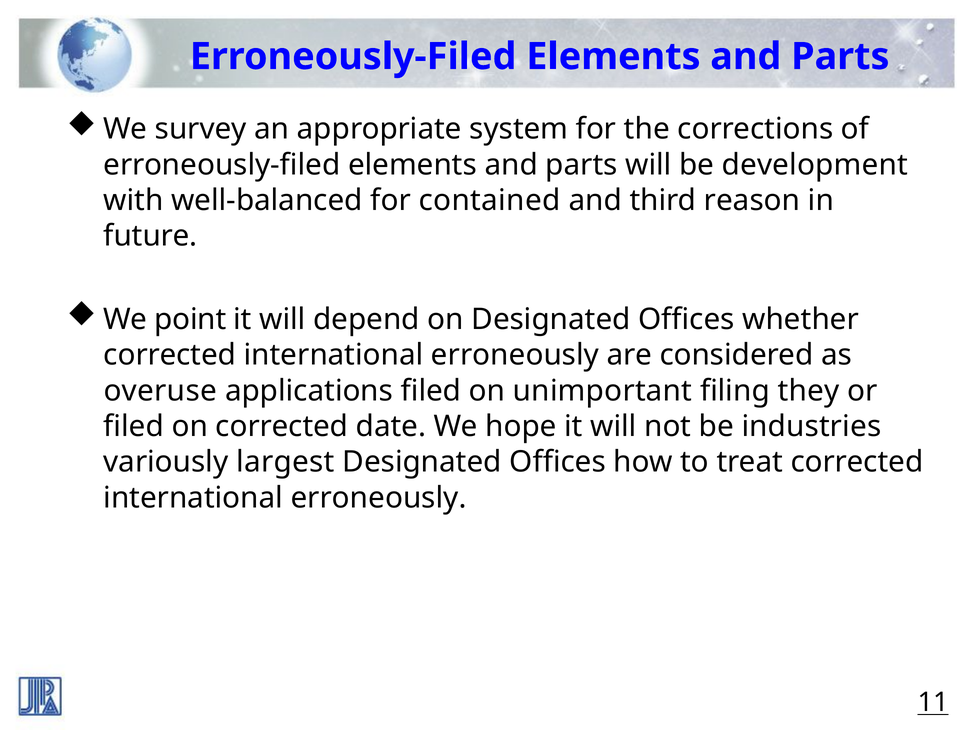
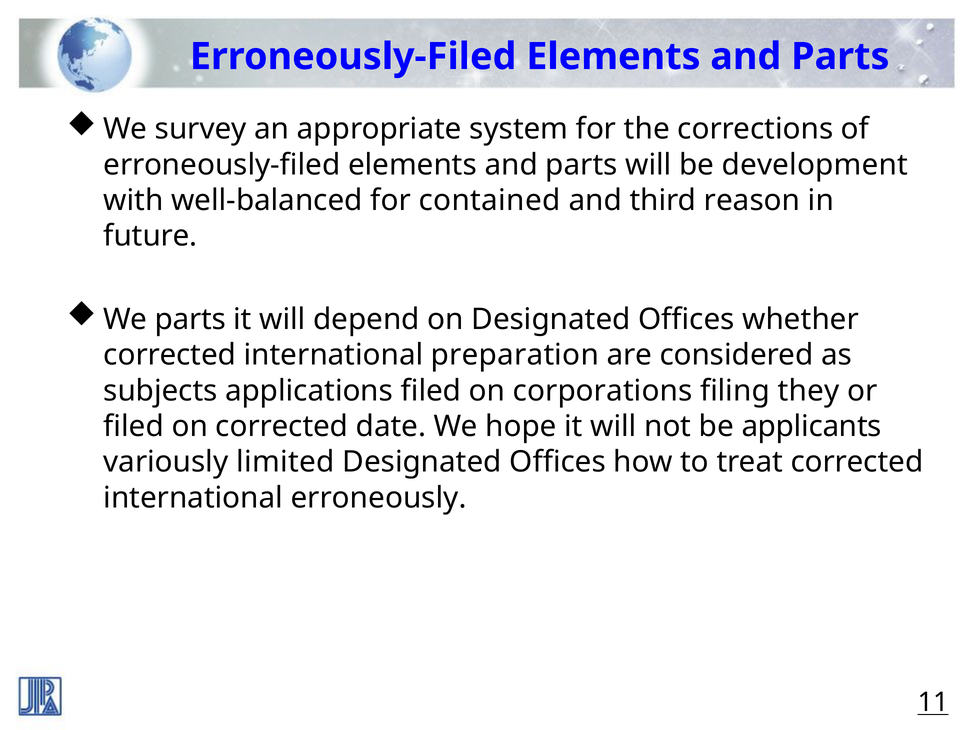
We point: point -> parts
erroneously at (515, 355): erroneously -> preparation
overuse: overuse -> subjects
unimportant: unimportant -> corporations
industries: industries -> applicants
largest: largest -> limited
